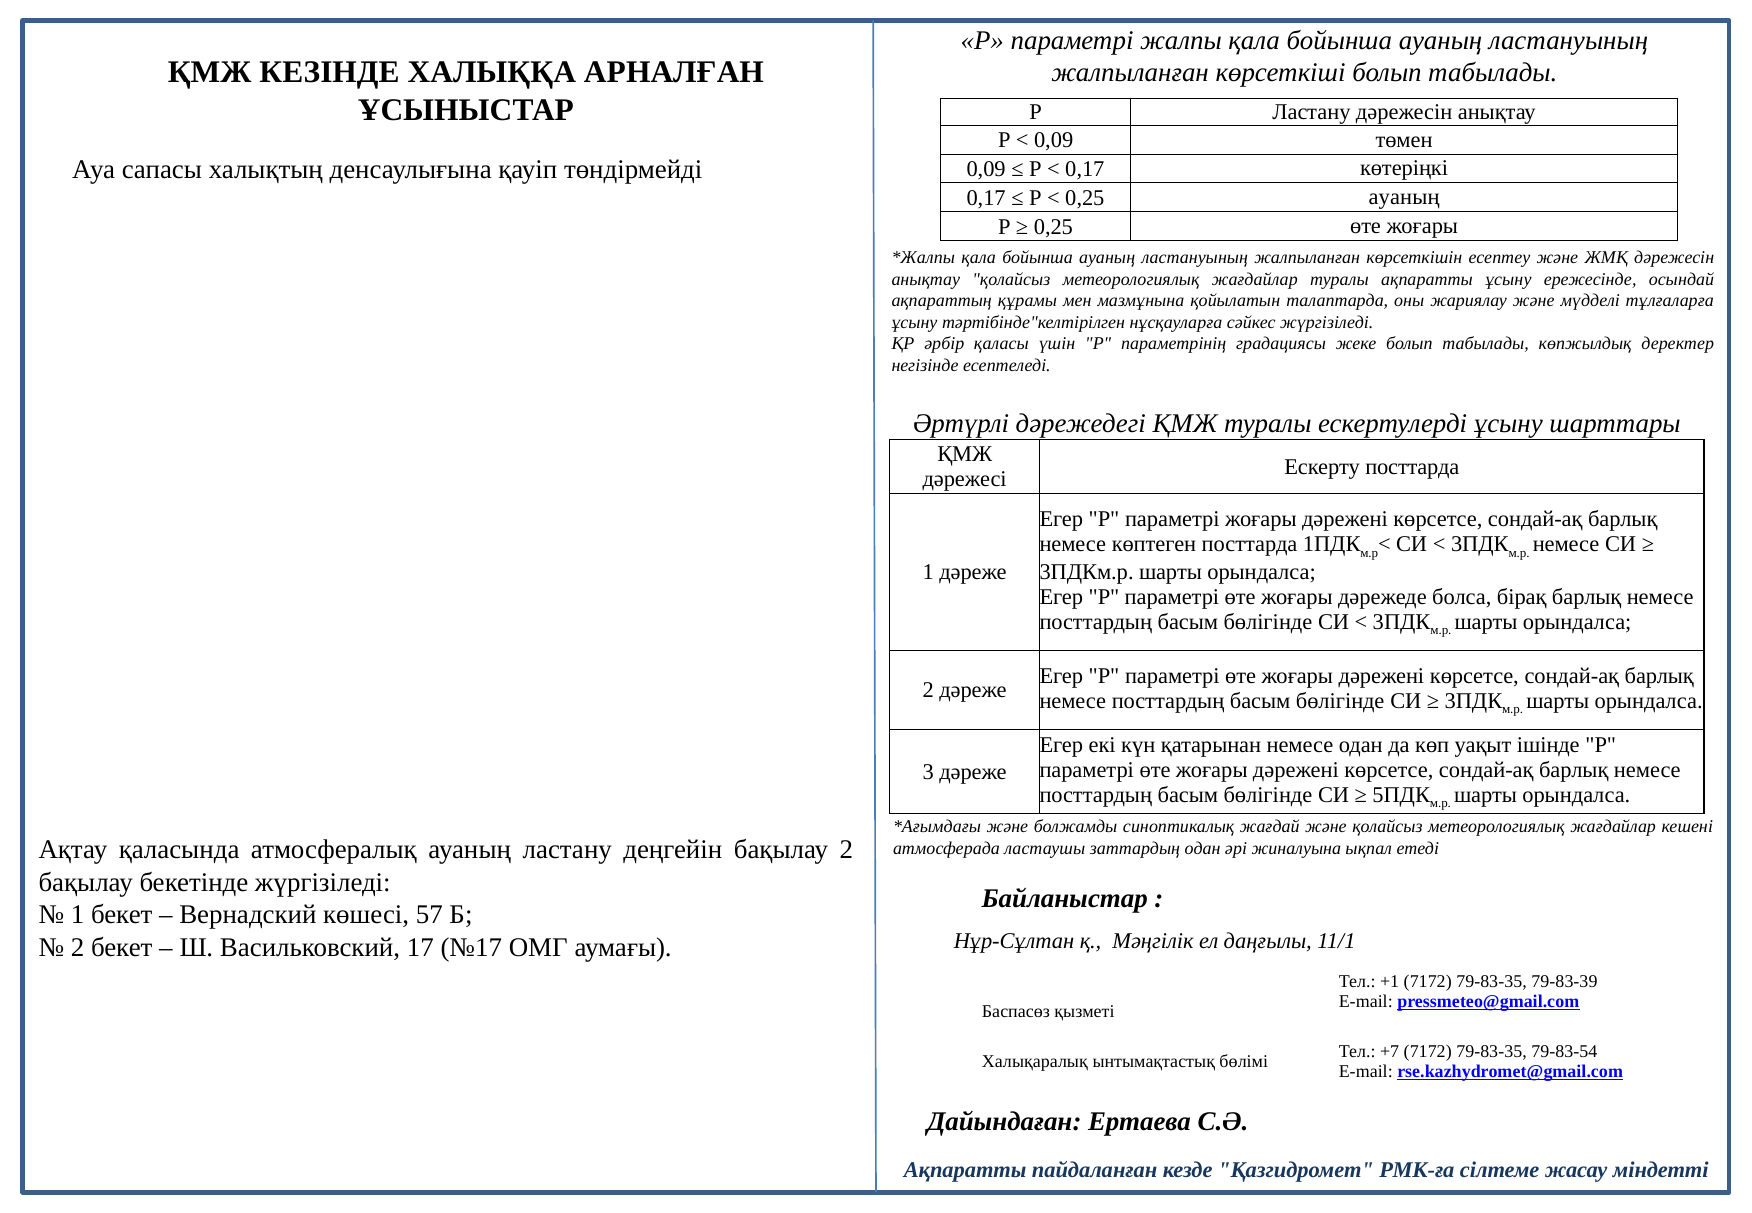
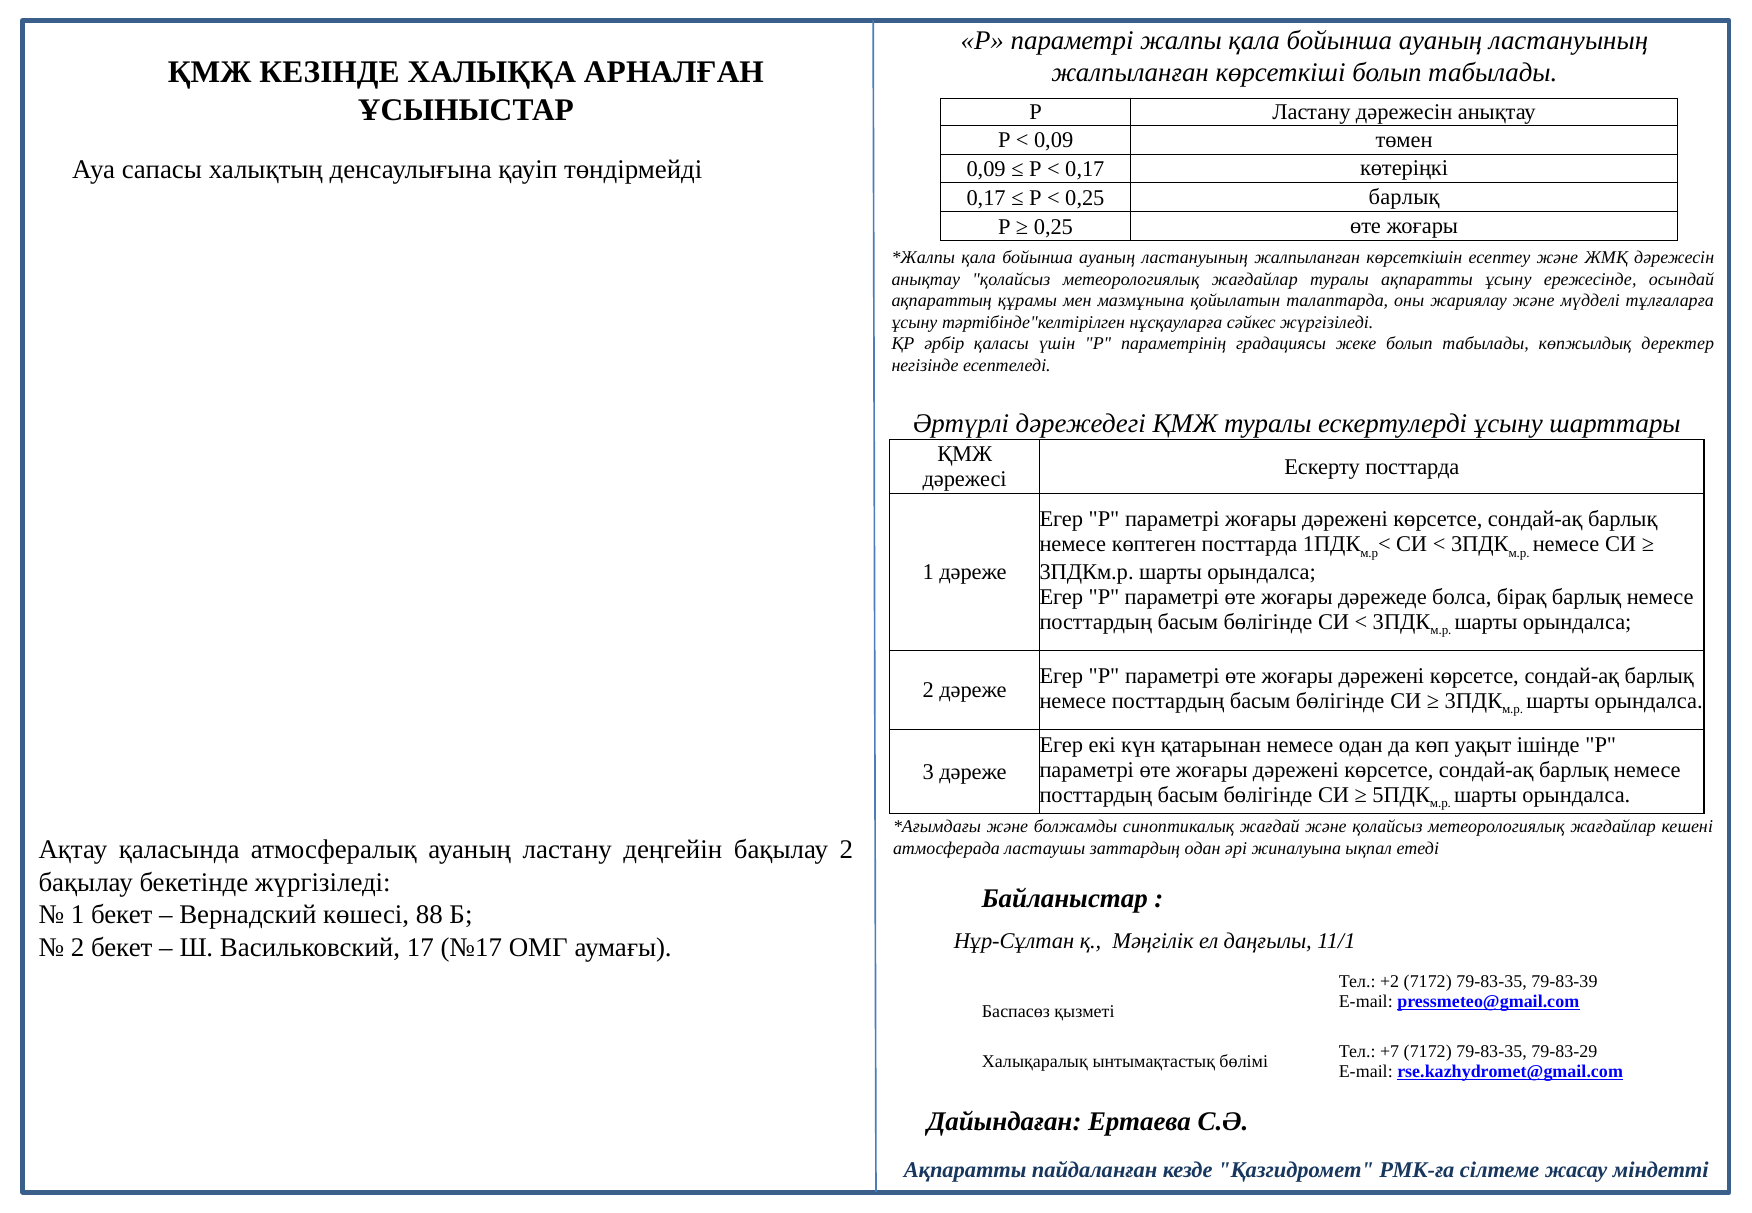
0,25 ауаның: ауаның -> барлық
57: 57 -> 88
+1: +1 -> +2
79-83-54: 79-83-54 -> 79-83-29
